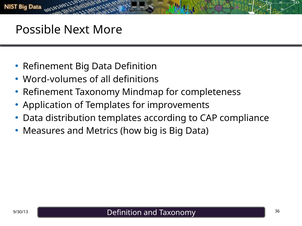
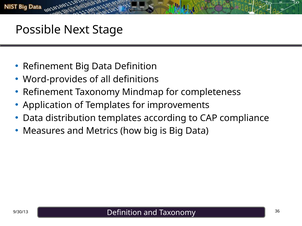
More: More -> Stage
Word-volumes: Word-volumes -> Word-provides
